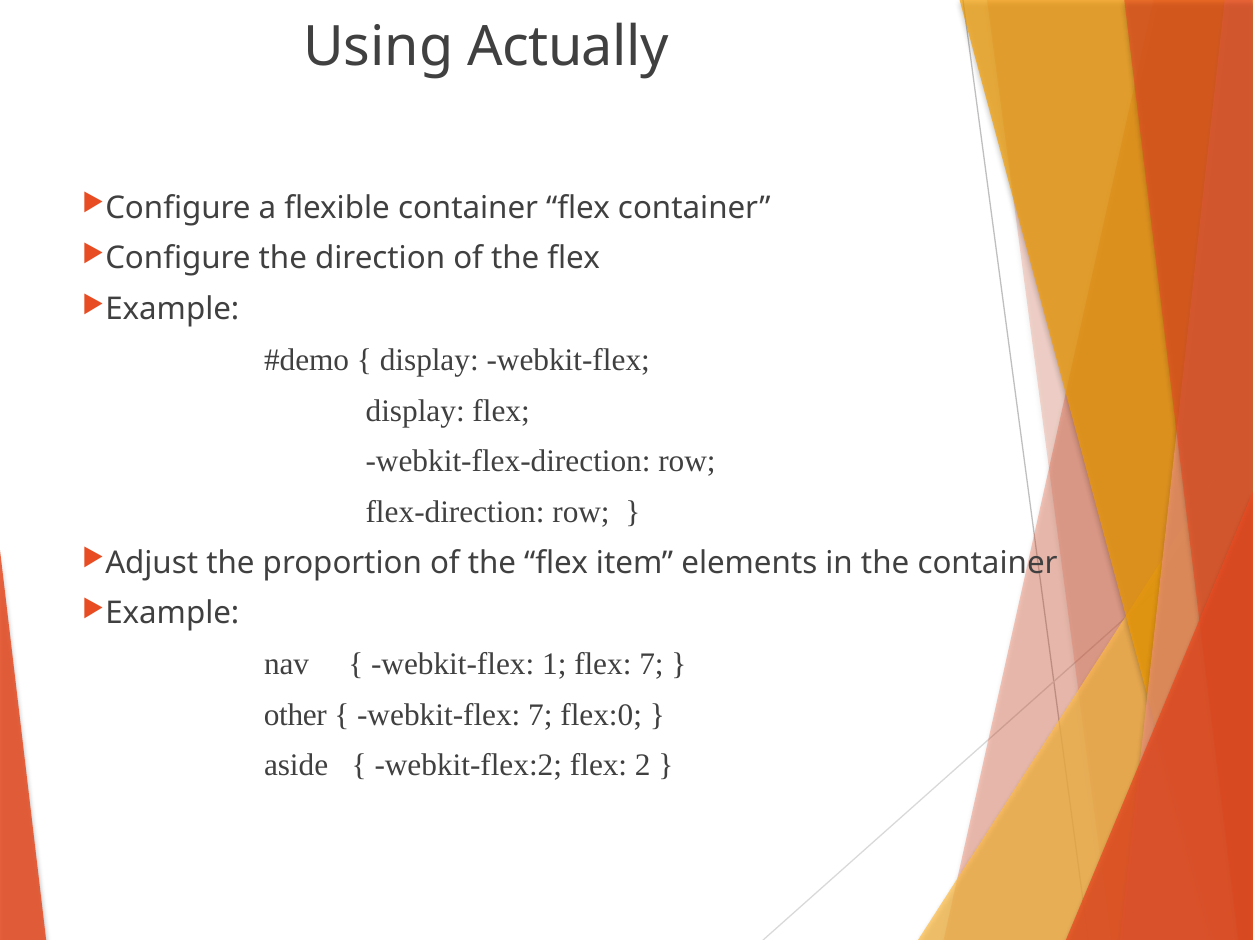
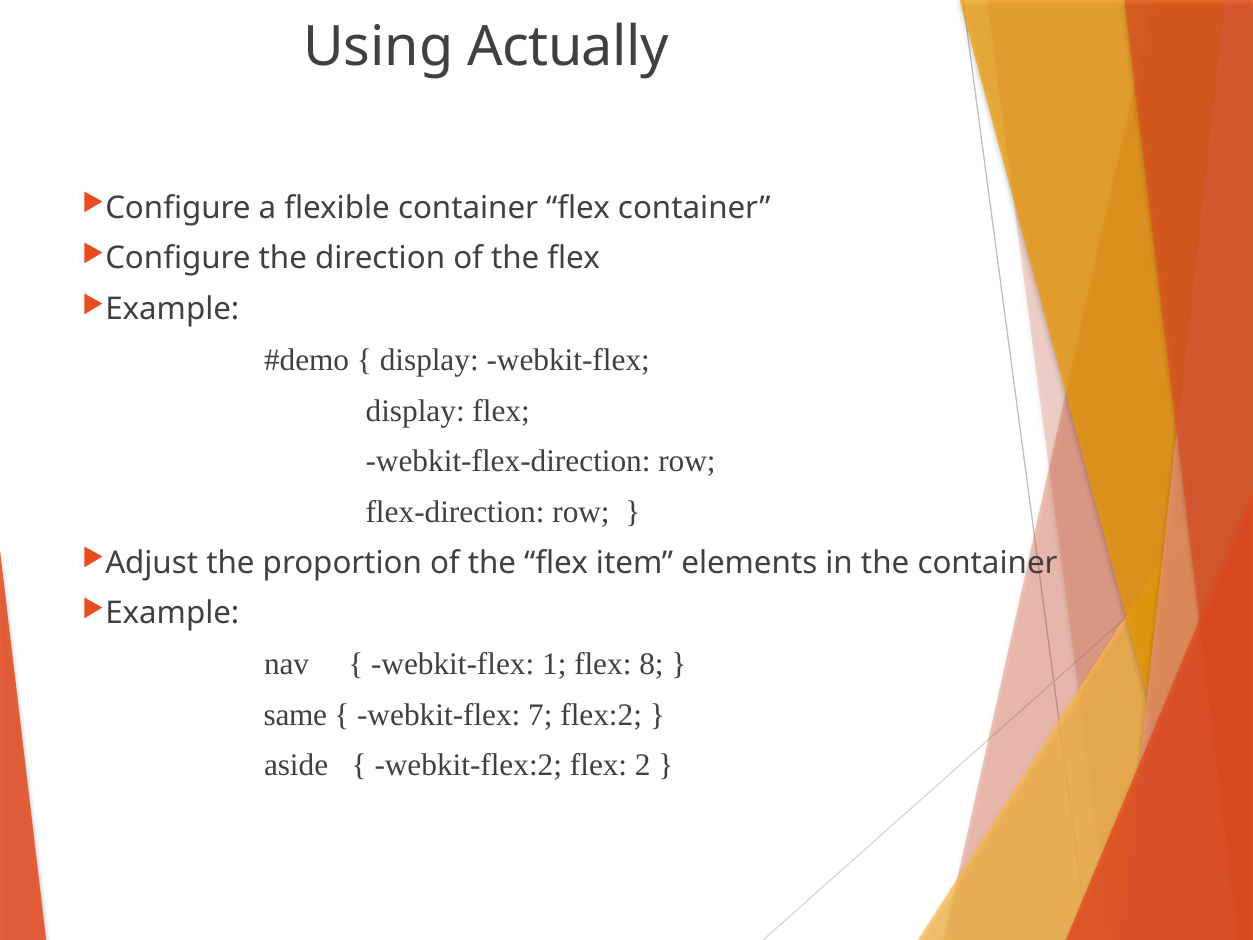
flex 7: 7 -> 8
other: other -> same
flex:0: flex:0 -> flex:2
